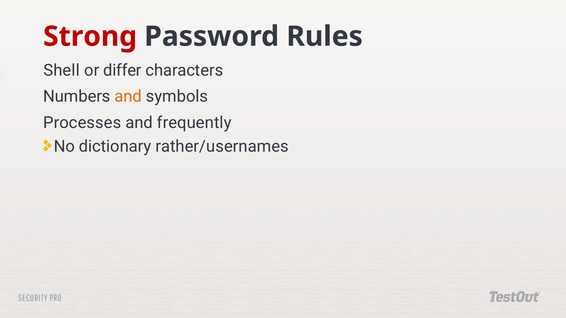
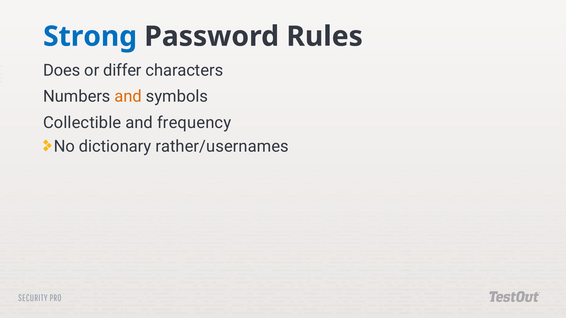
Strong colour: red -> blue
Shell: Shell -> Does
Processes: Processes -> Collectible
frequently: frequently -> frequency
